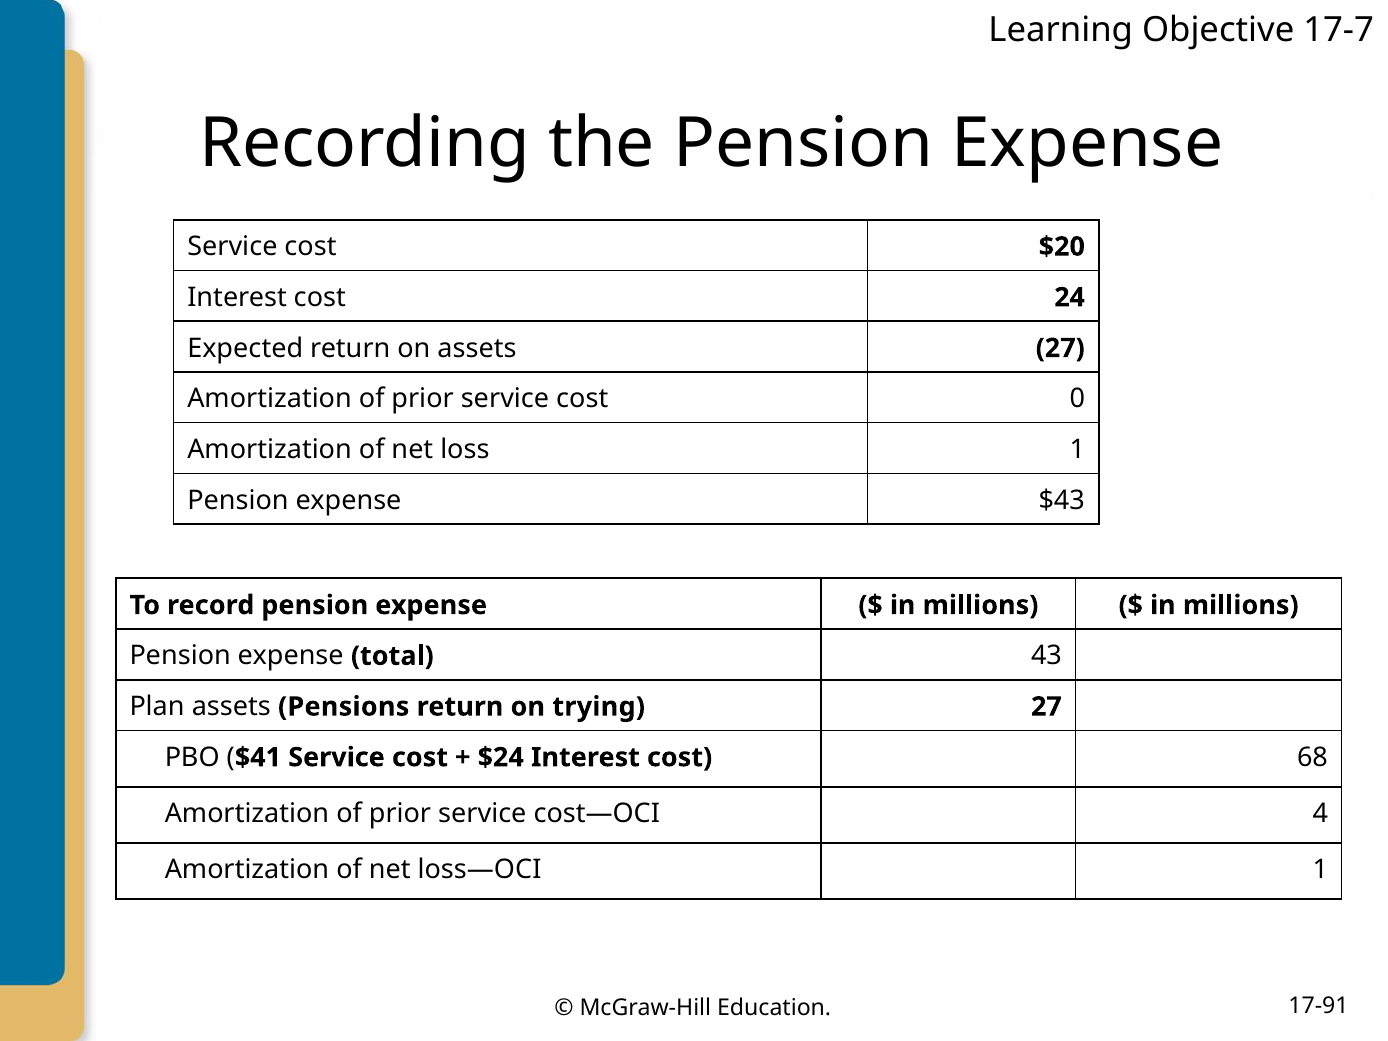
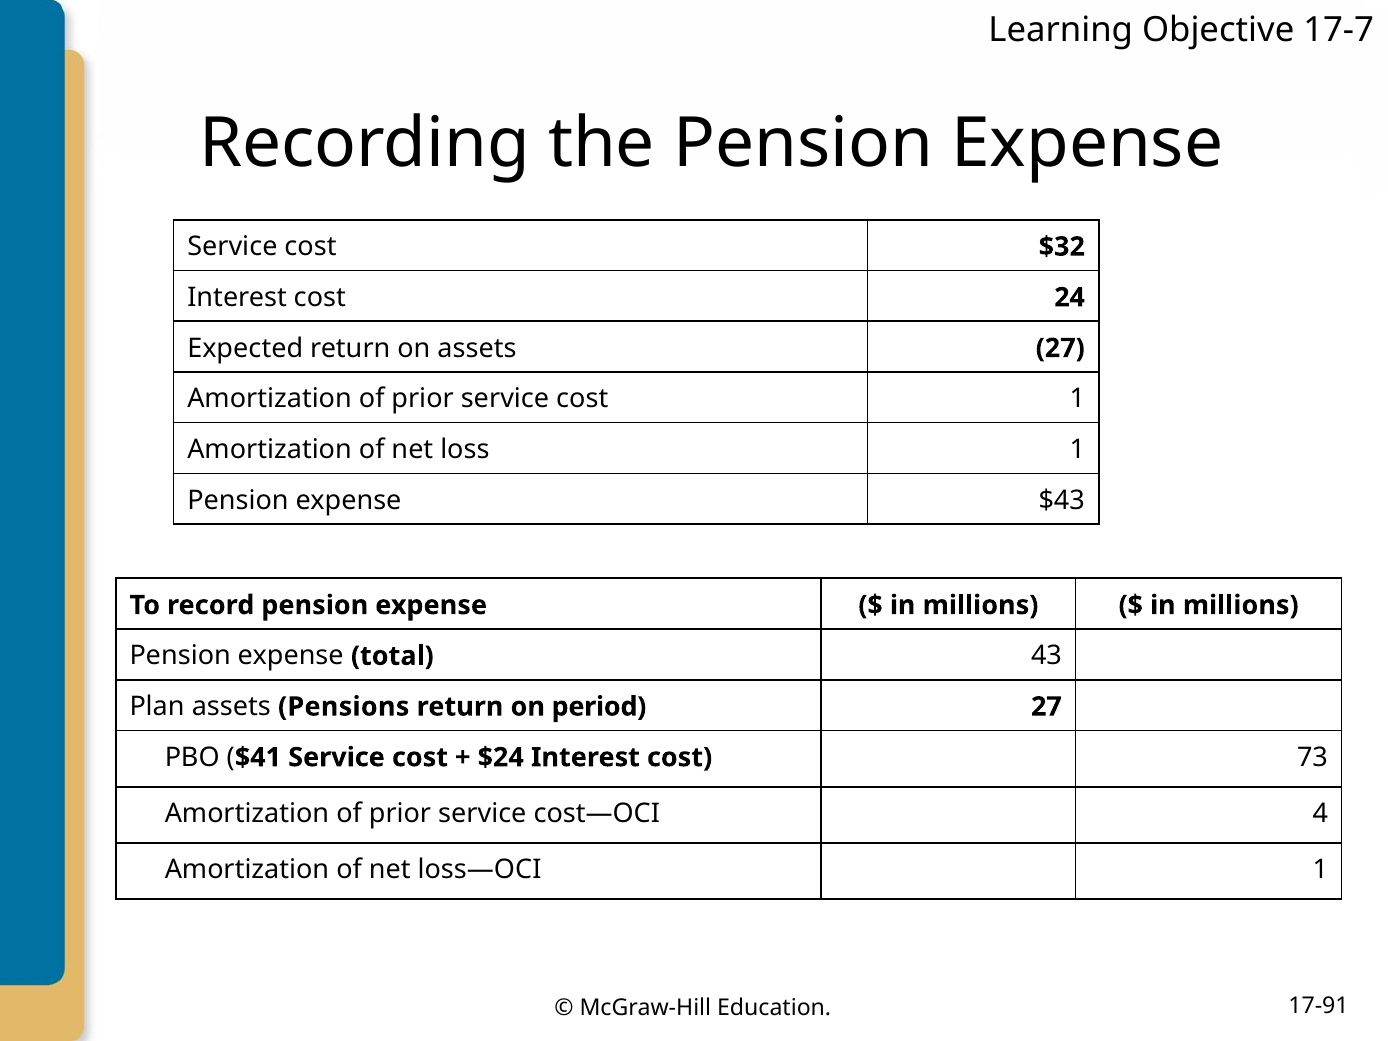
$20: $20 -> $32
cost 0: 0 -> 1
trying: trying -> period
68: 68 -> 73
